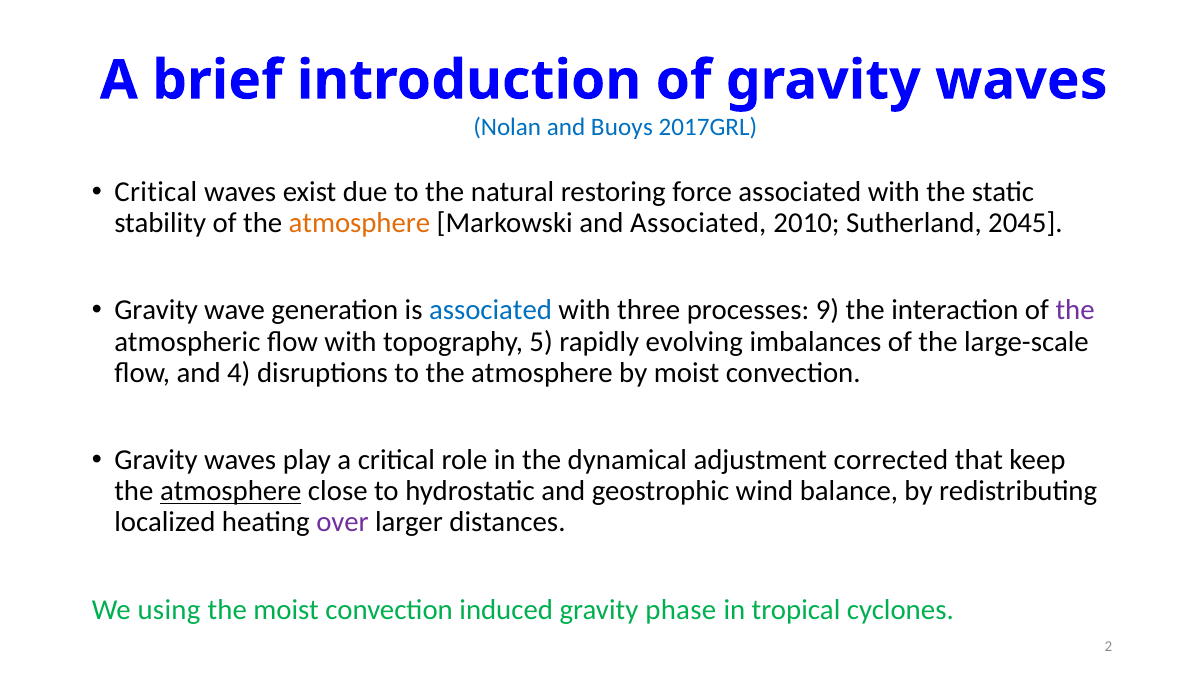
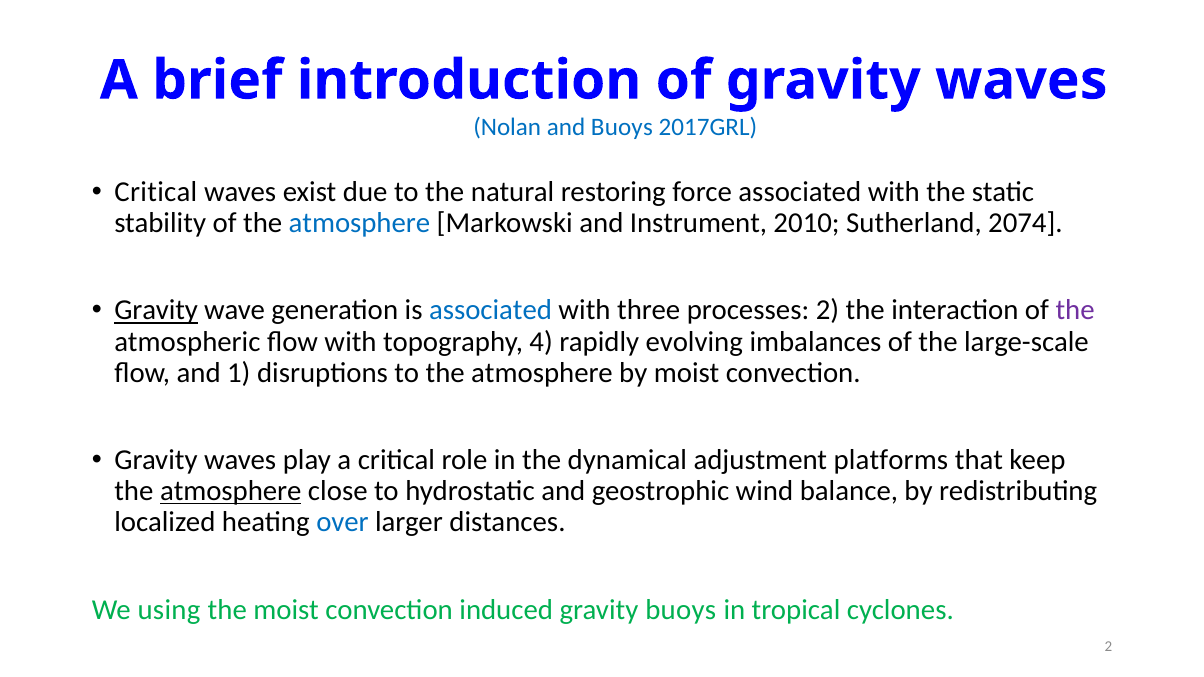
atmosphere at (359, 223) colour: orange -> blue
and Associated: Associated -> Instrument
2045: 2045 -> 2074
Gravity at (156, 311) underline: none -> present
processes 9: 9 -> 2
5: 5 -> 4
4: 4 -> 1
corrected: corrected -> platforms
over colour: purple -> blue
gravity phase: phase -> buoys
